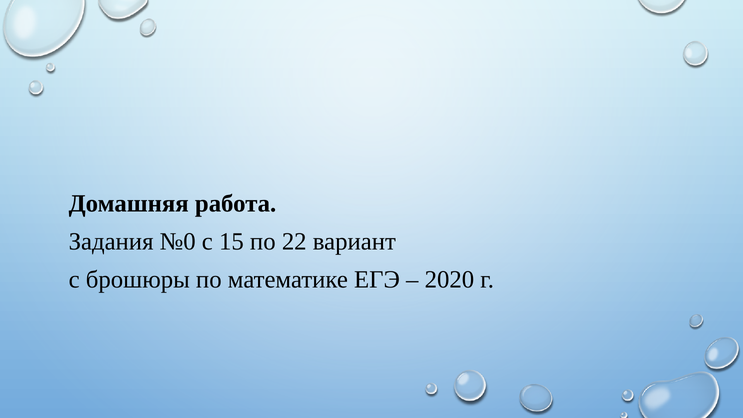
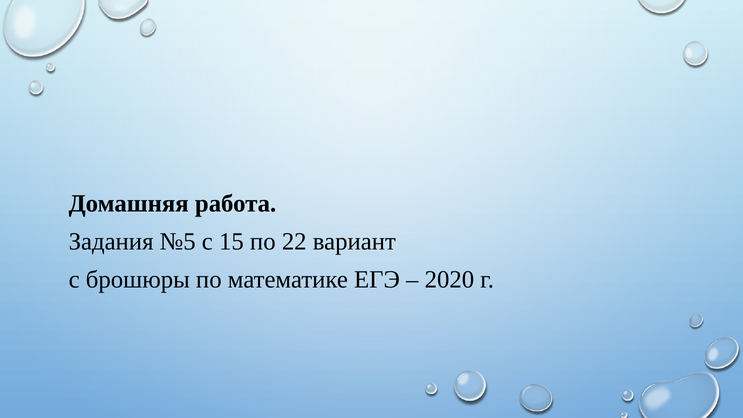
№0: №0 -> №5
